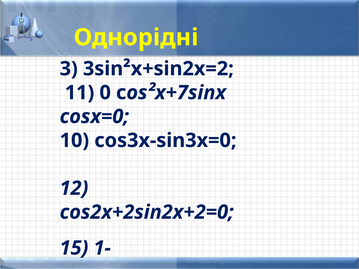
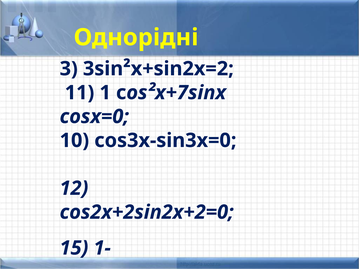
0: 0 -> 1
